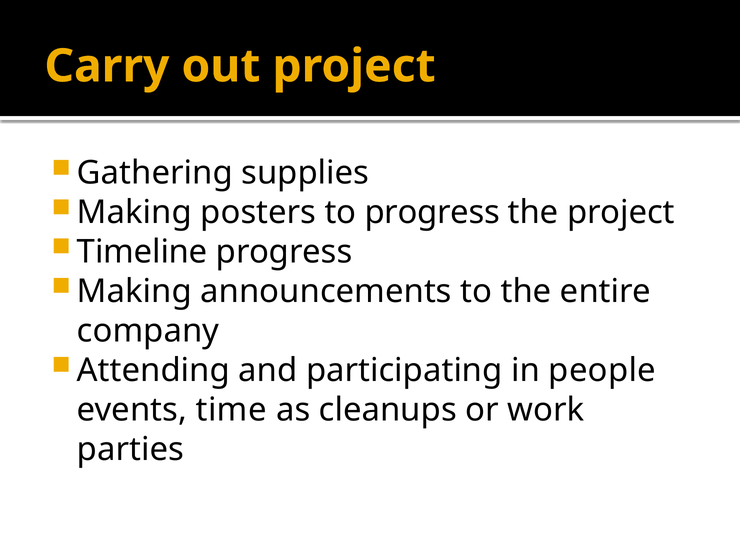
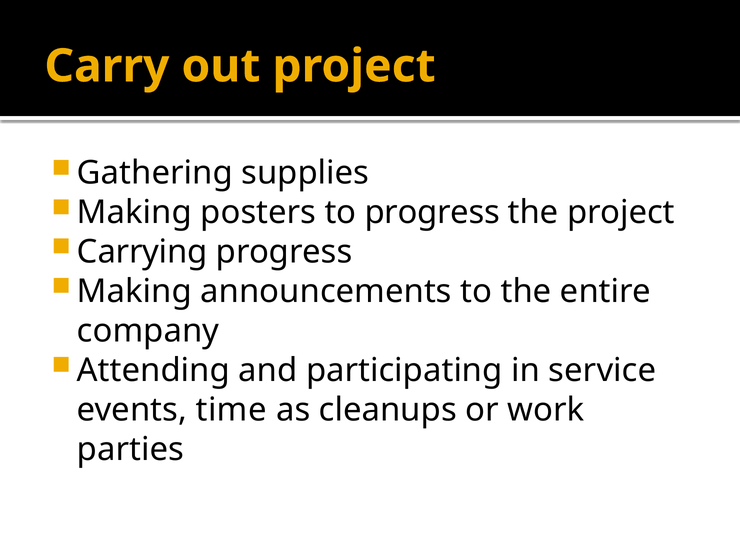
Timeline: Timeline -> Carrying
people: people -> service
